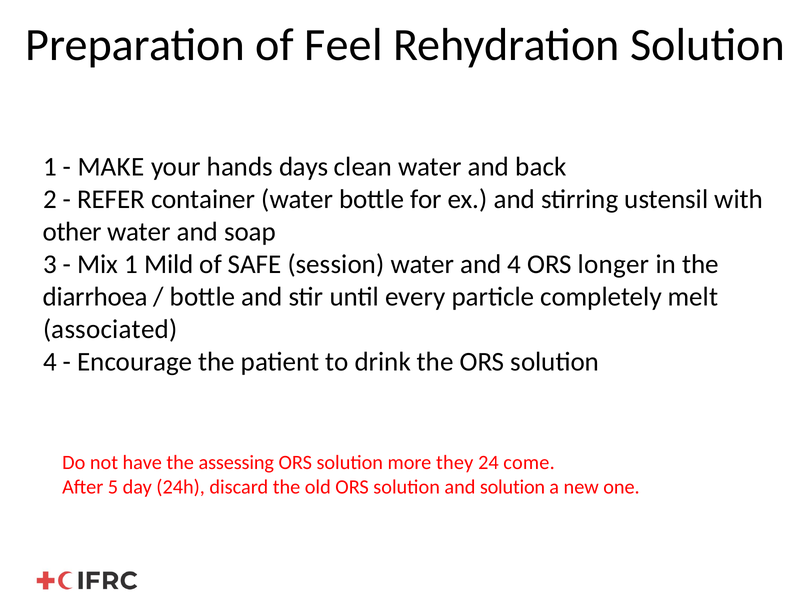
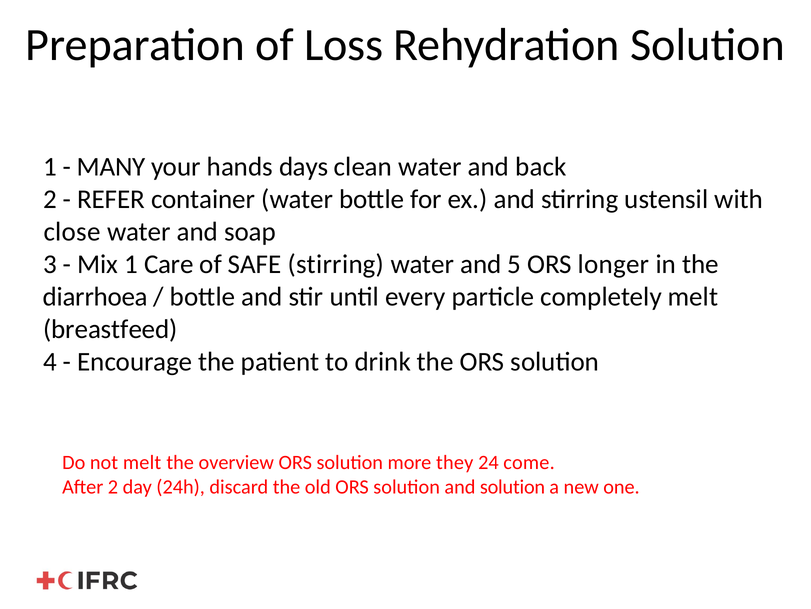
Feel: Feel -> Loss
MAKE: MAKE -> MANY
other: other -> close
Mild: Mild -> Care
SAFE session: session -> stirring
and 4: 4 -> 5
associated: associated -> breastfeed
not have: have -> melt
assessing: assessing -> overview
After 5: 5 -> 2
